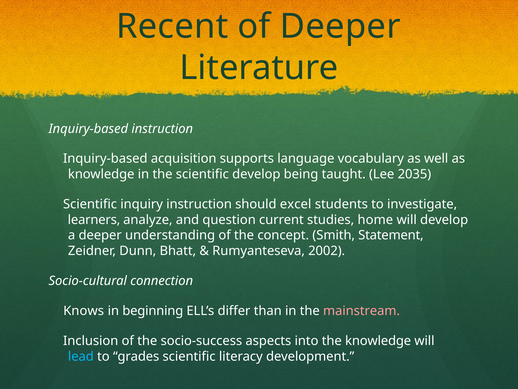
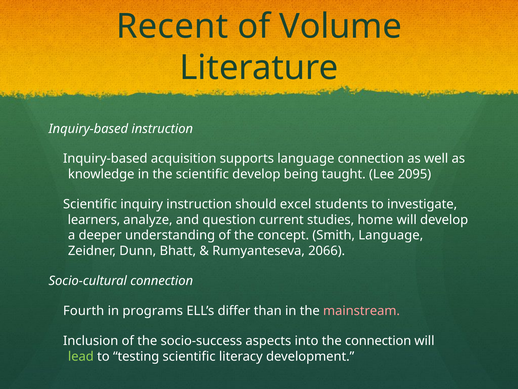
of Deeper: Deeper -> Volume
language vocabulary: vocabulary -> connection
2035: 2035 -> 2095
Smith Statement: Statement -> Language
2002: 2002 -> 2066
Knows: Knows -> Fourth
beginning: beginning -> programs
the knowledge: knowledge -> connection
lead colour: light blue -> light green
grades: grades -> testing
